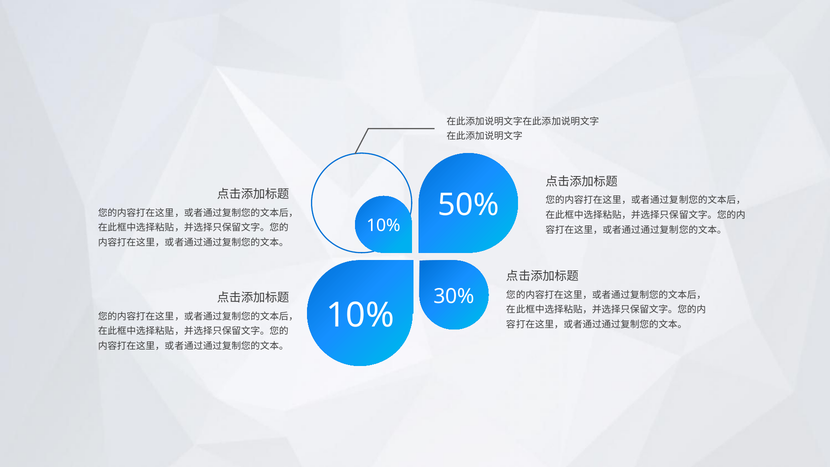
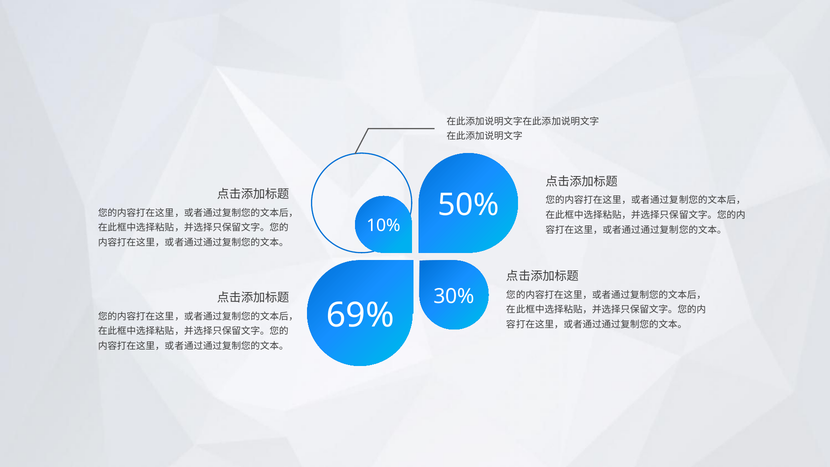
10% at (360, 315): 10% -> 69%
